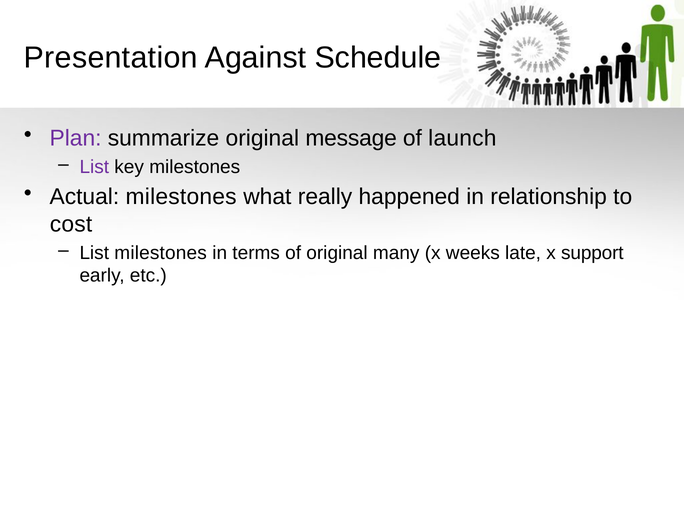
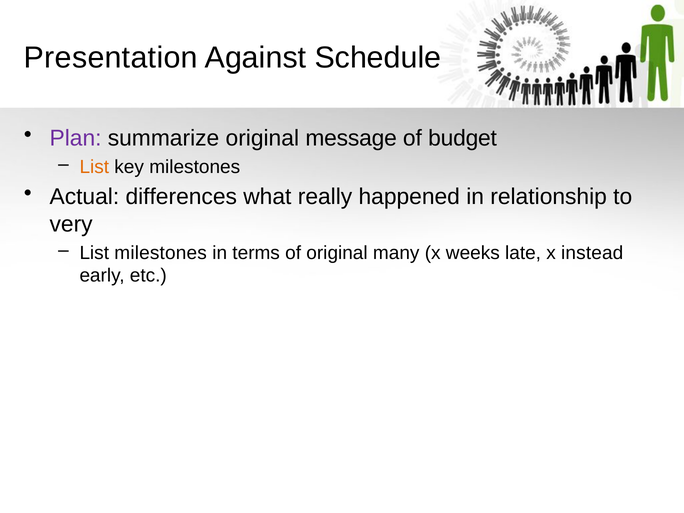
launch: launch -> budget
List at (94, 167) colour: purple -> orange
Actual milestones: milestones -> differences
cost: cost -> very
support: support -> instead
